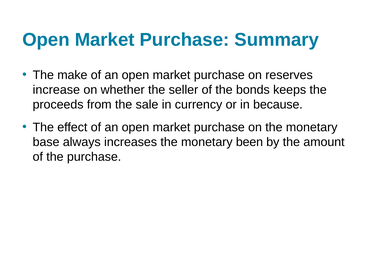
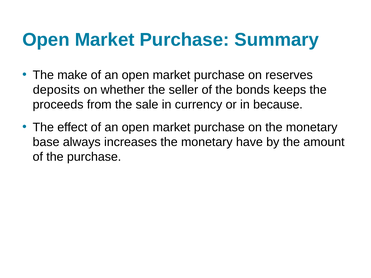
increase: increase -> deposits
been: been -> have
